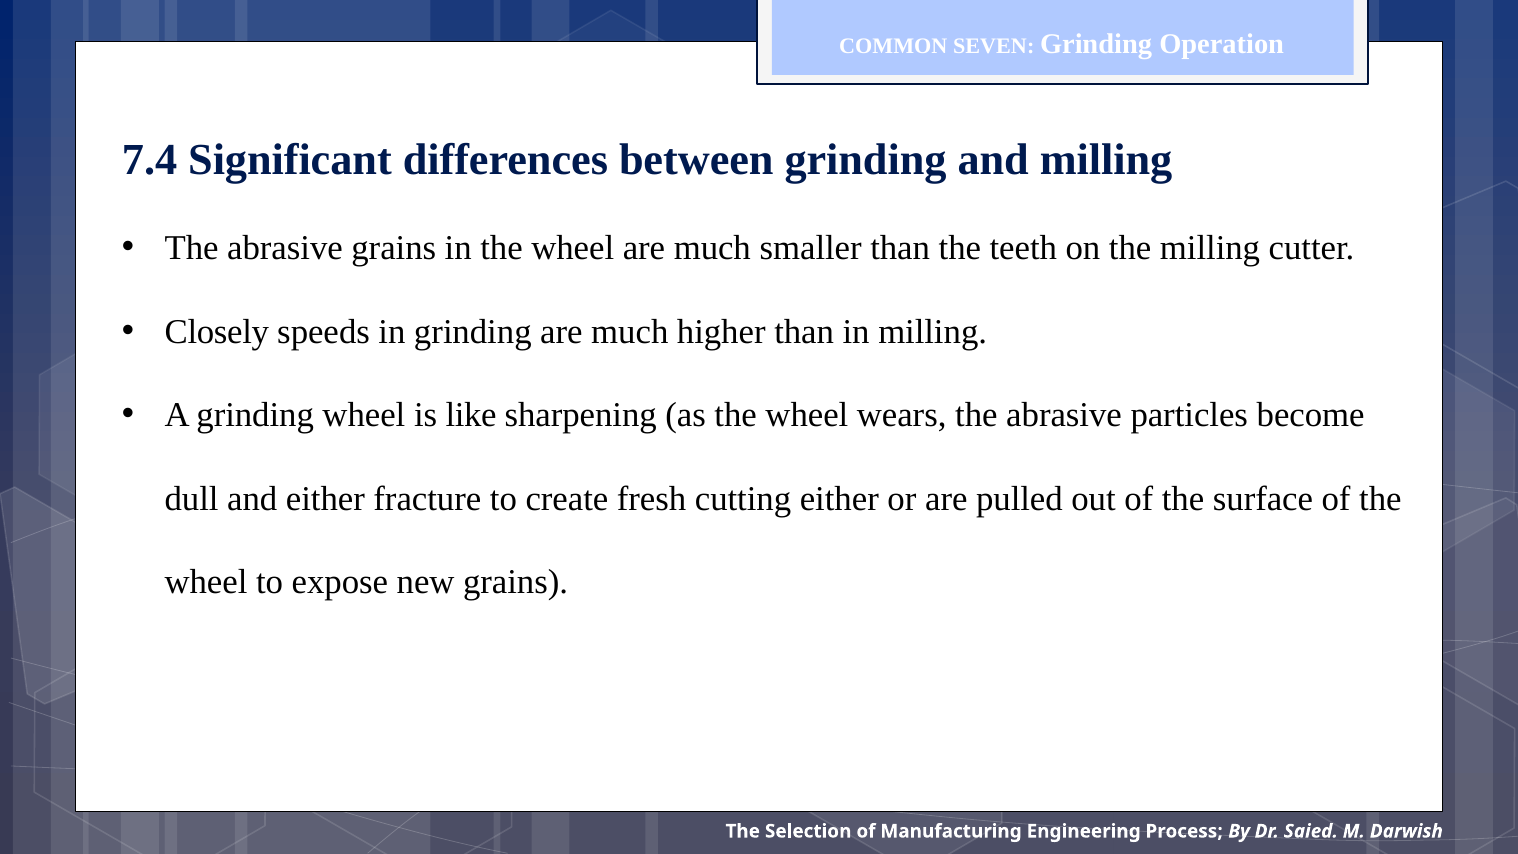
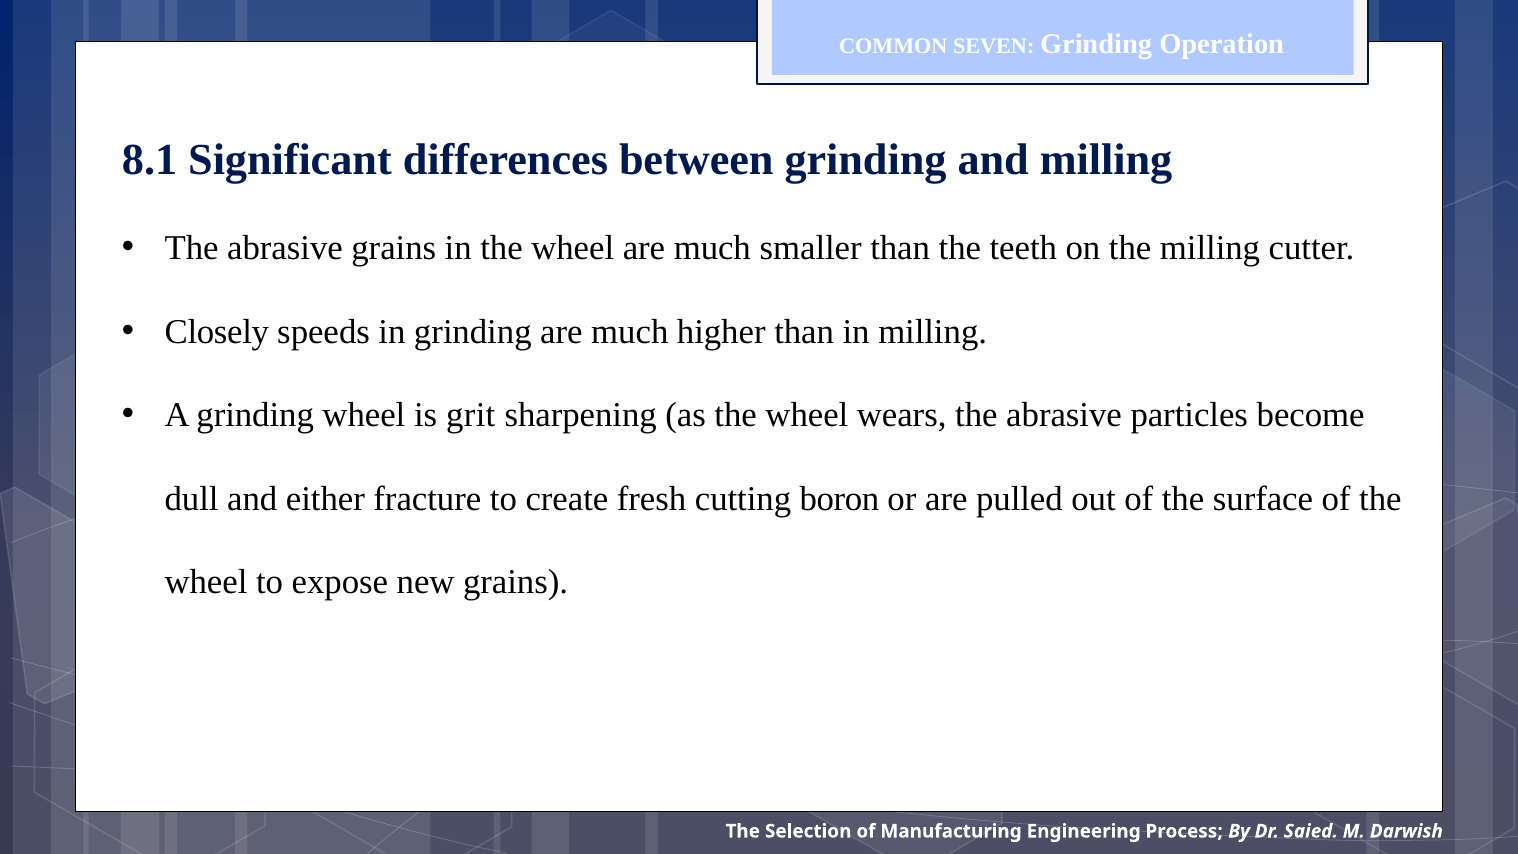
7.4: 7.4 -> 8.1
like: like -> grit
cutting either: either -> boron
